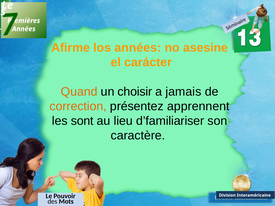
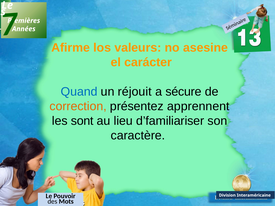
los années: années -> valeurs
Quand colour: orange -> blue
choisir: choisir -> réjouit
jamais: jamais -> sécure
